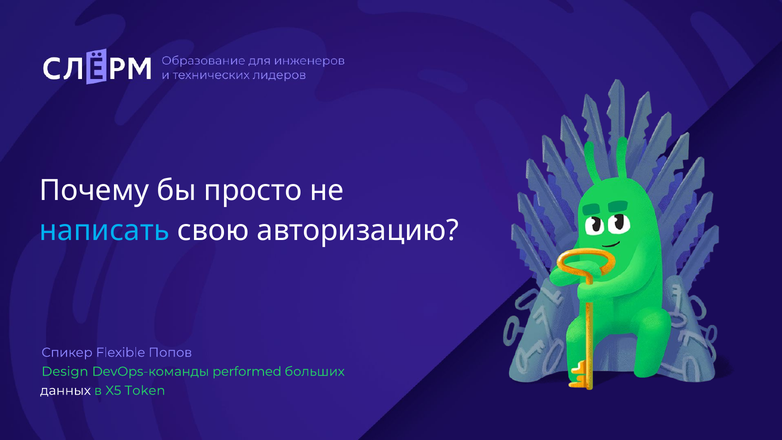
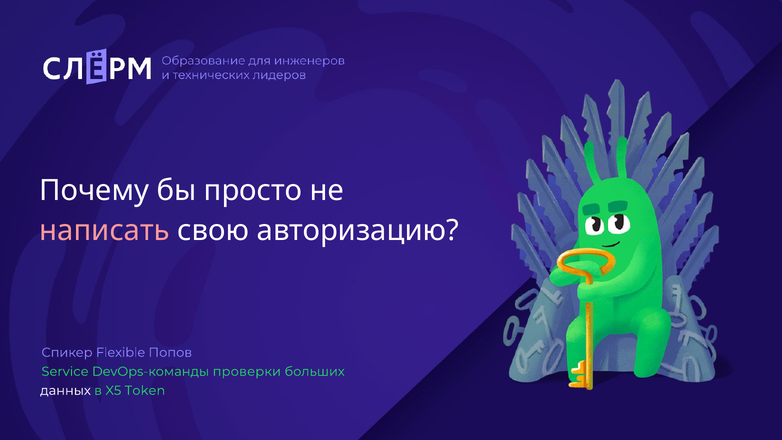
написать colour: light blue -> pink
Design: Design -> Service
performed: performed -> проверки
